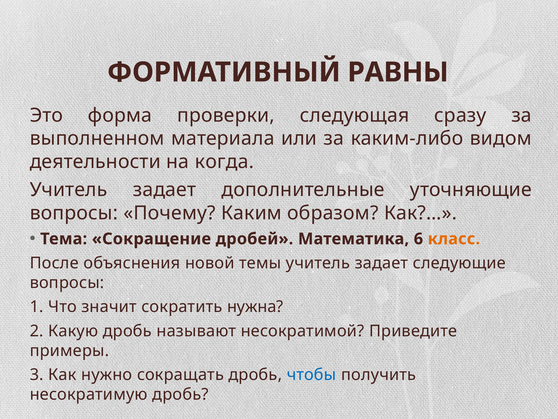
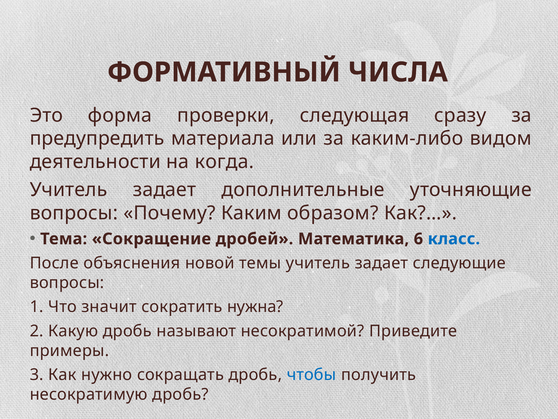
РАВНЫ: РАВНЫ -> ЧИСЛА
выполненном: выполненном -> предупредить
класс colour: orange -> blue
